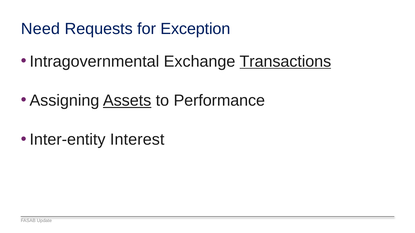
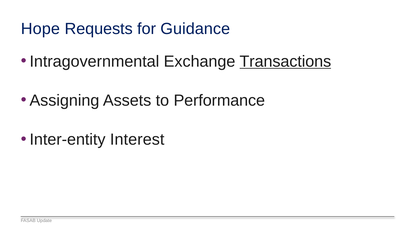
Need: Need -> Hope
Exception: Exception -> Guidance
Assets underline: present -> none
